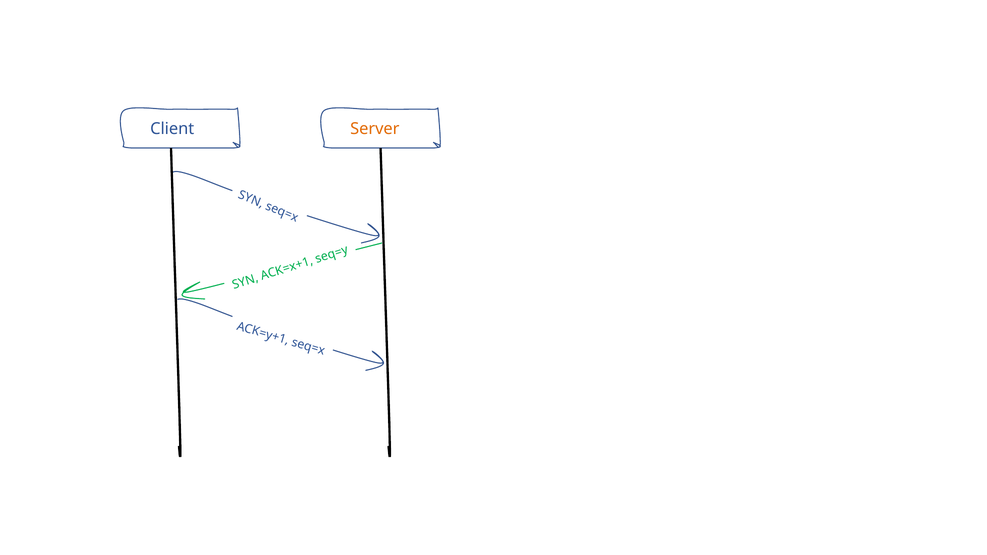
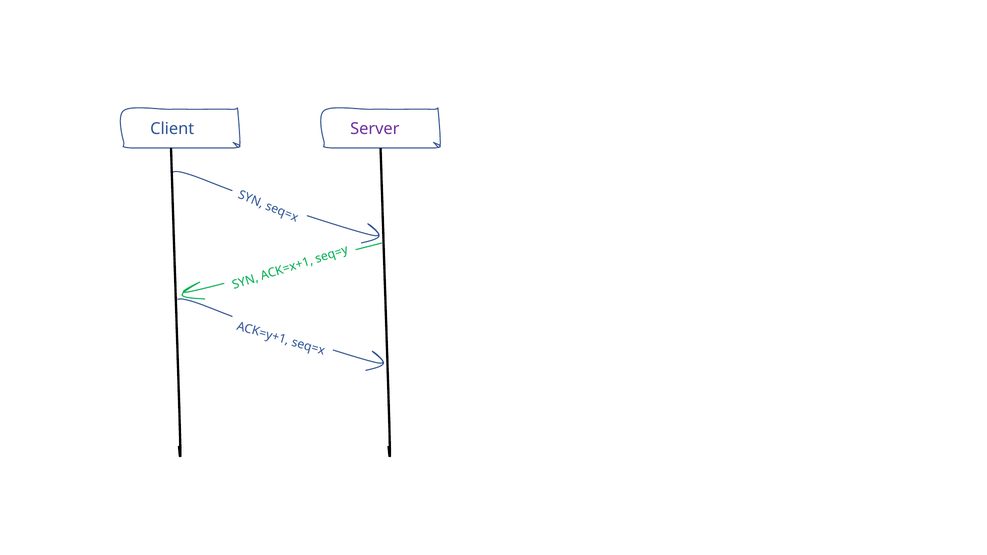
Server colour: orange -> purple
